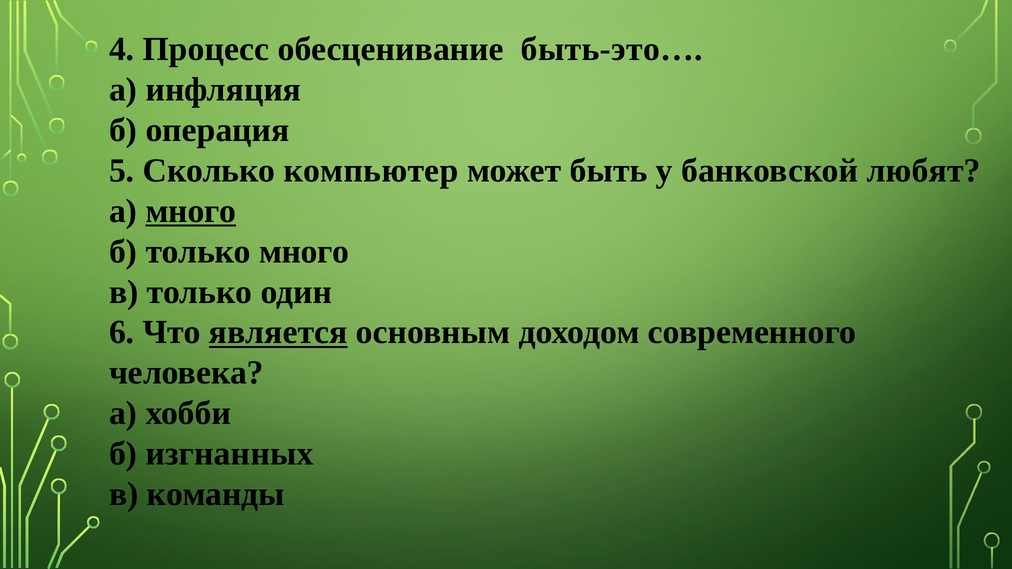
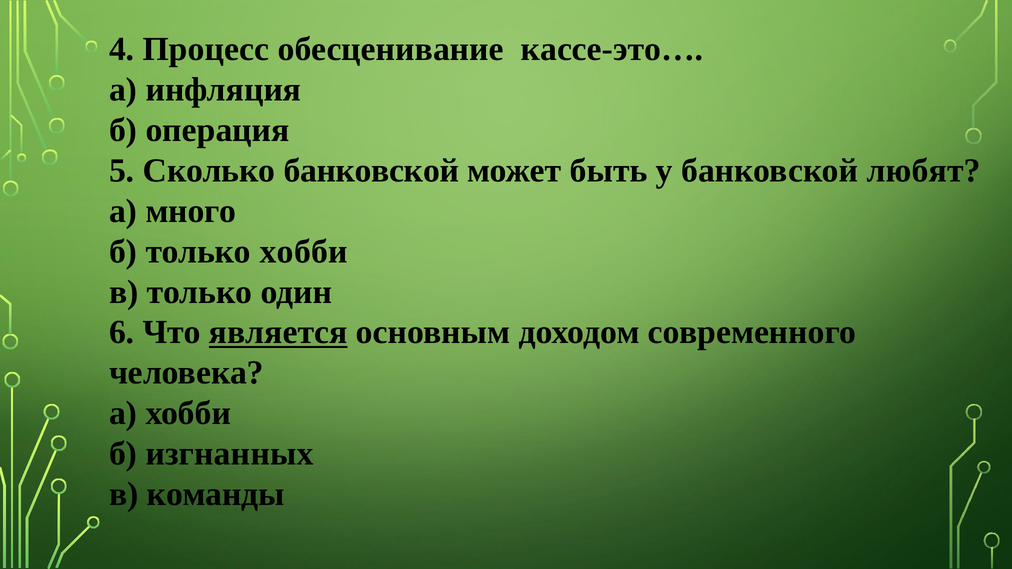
быть-это…: быть-это… -> кассе-это…
Сколько компьютер: компьютер -> банковской
много at (191, 211) underline: present -> none
только много: много -> хобби
